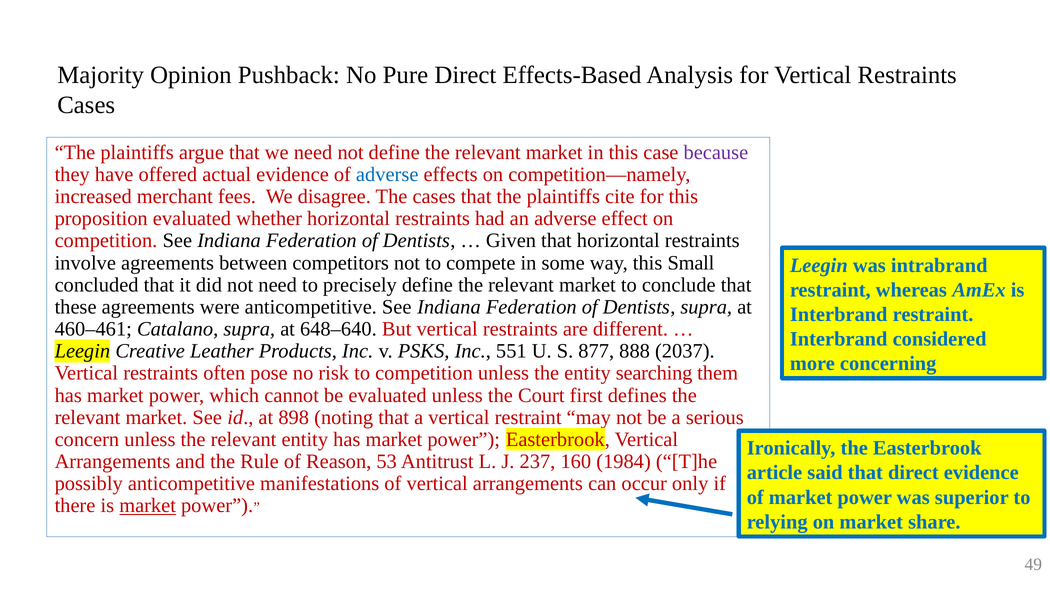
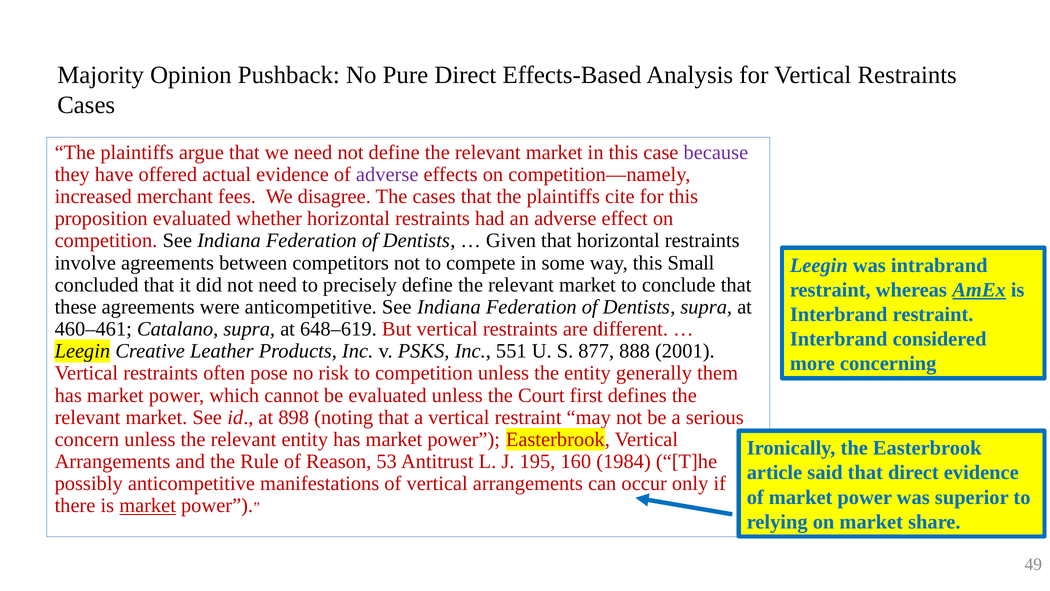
adverse at (387, 174) colour: blue -> purple
AmEx underline: none -> present
648–640: 648–640 -> 648–619
2037: 2037 -> 2001
searching: searching -> generally
237: 237 -> 195
